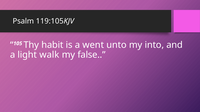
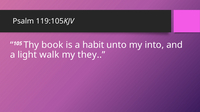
habit: habit -> book
went: went -> habit
false: false -> they
